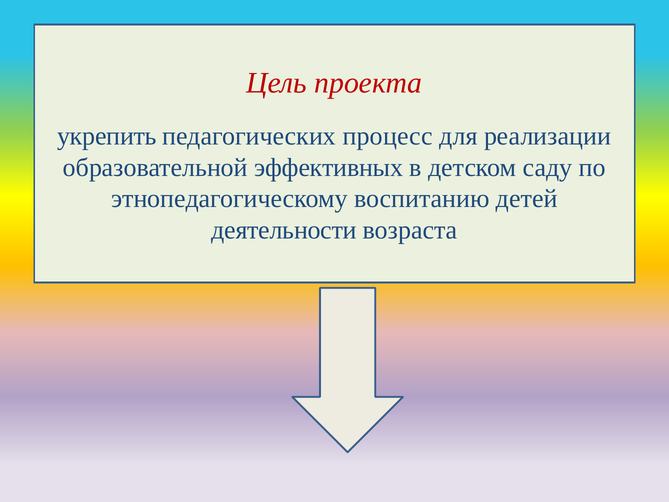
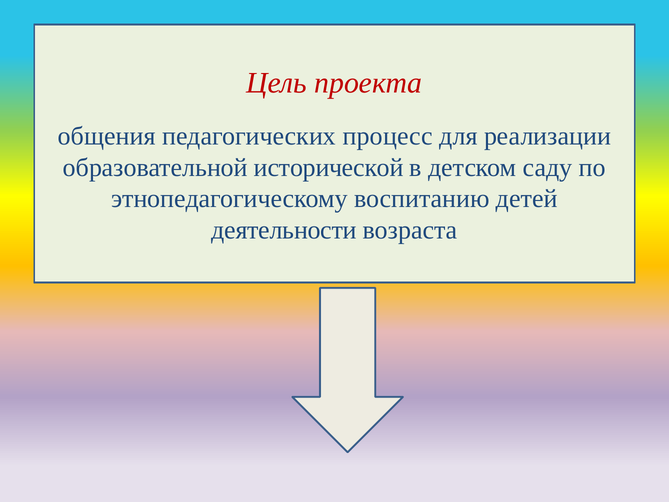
укрепить: укрепить -> общения
эффективных: эффективных -> исторической
